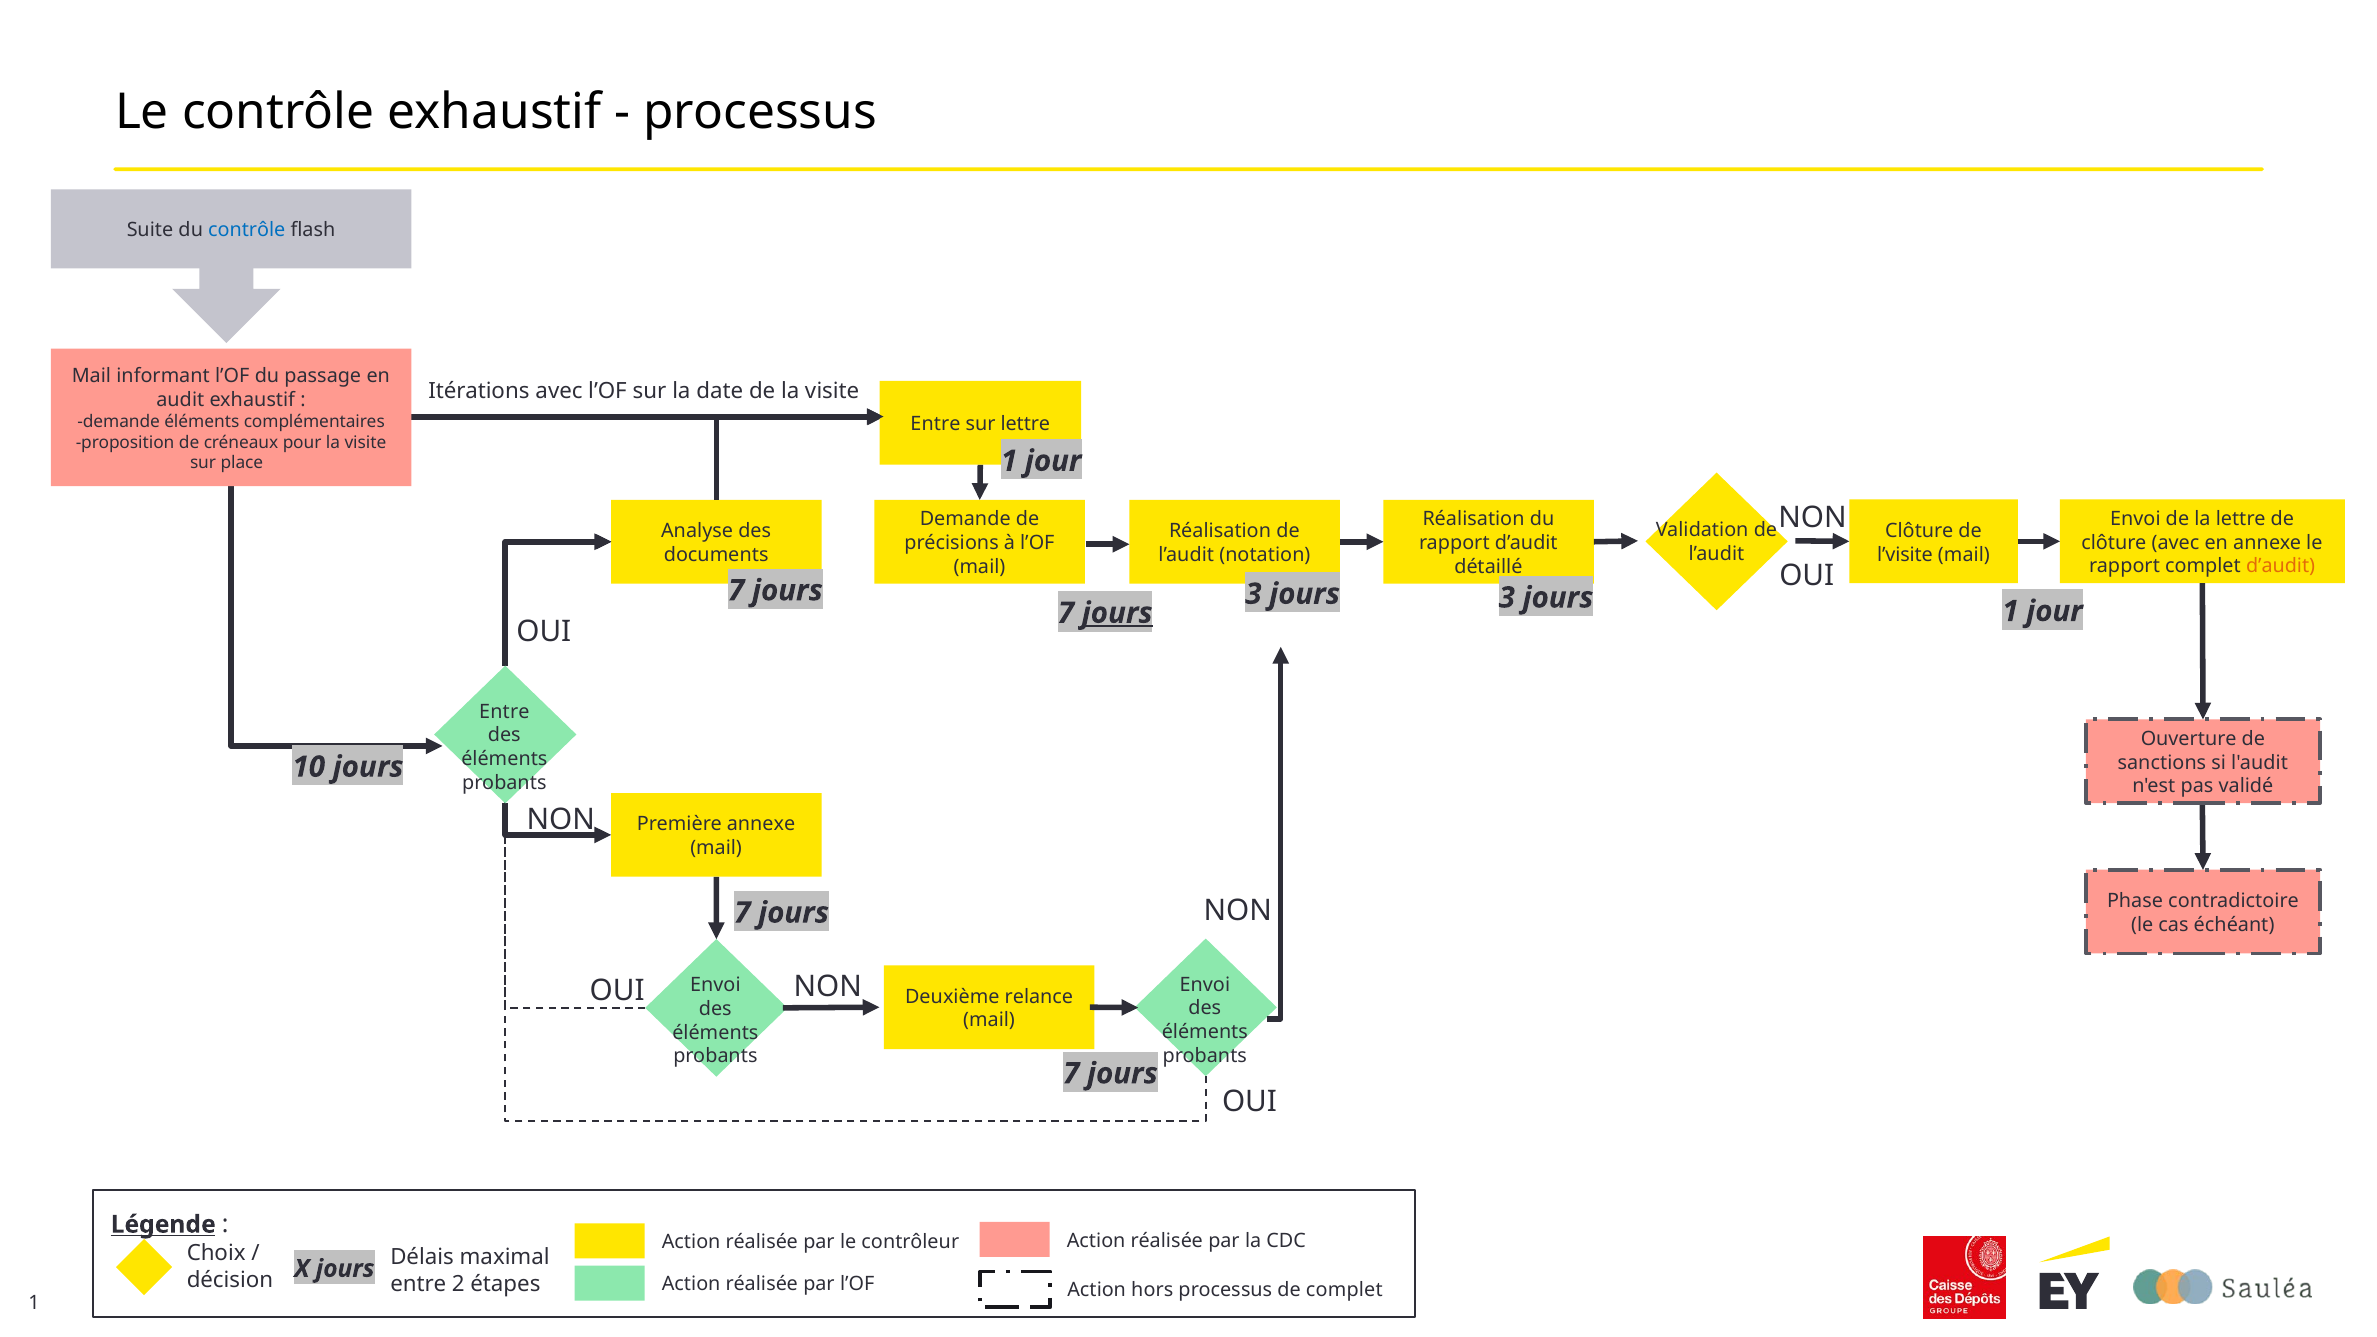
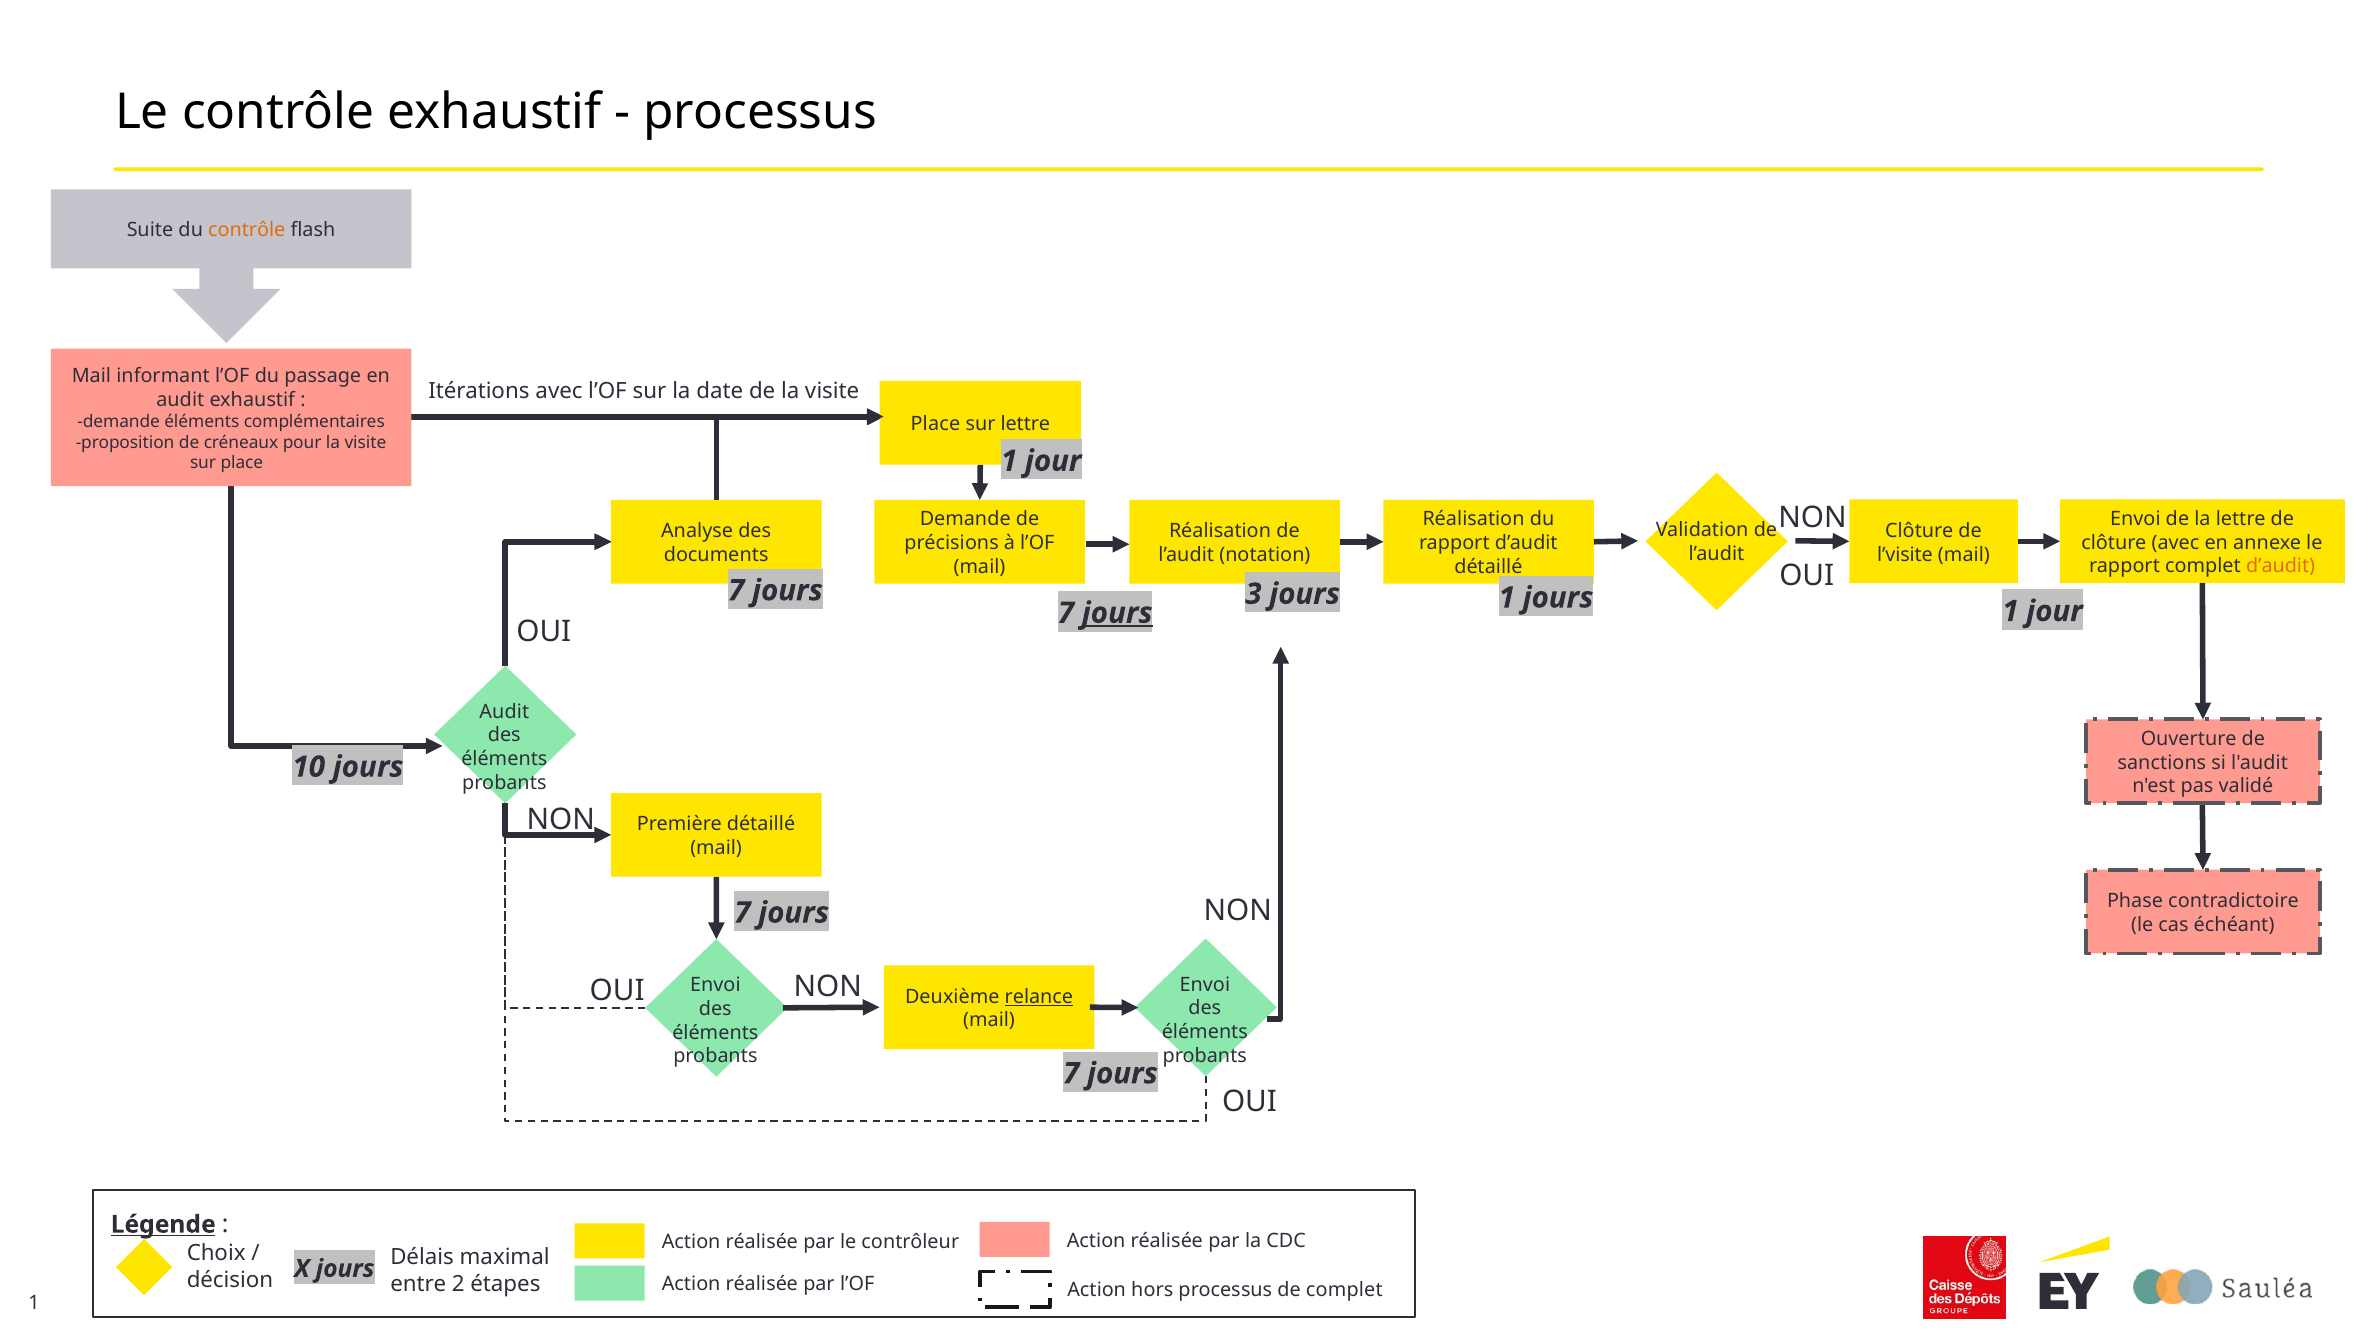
contrôle at (247, 230) colour: blue -> orange
Entre at (935, 424): Entre -> Place
jours 3: 3 -> 1
Entre at (504, 712): Entre -> Audit
Première annexe: annexe -> détaillé
relance underline: none -> present
